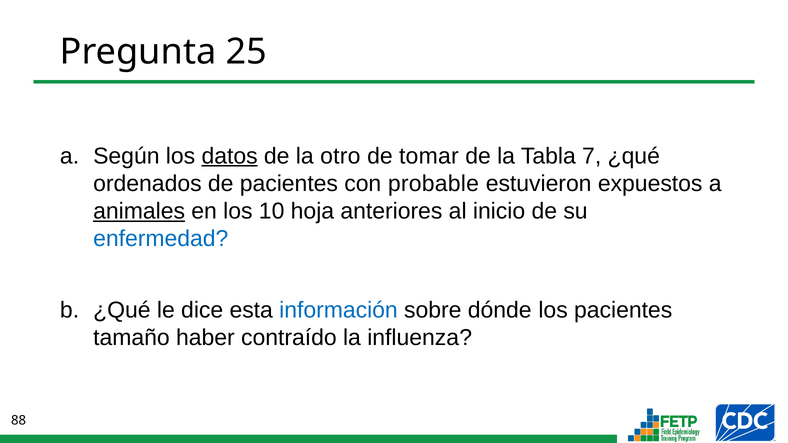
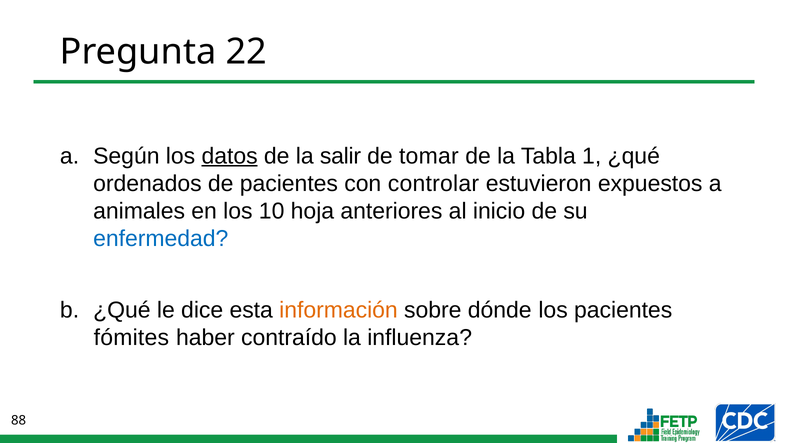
25: 25 -> 22
otro: otro -> salir
7: 7 -> 1
probable: probable -> controlar
animales underline: present -> none
información colour: blue -> orange
tamaño: tamaño -> fómites
